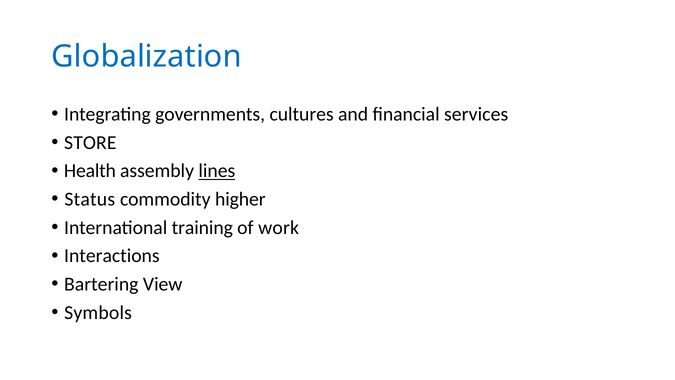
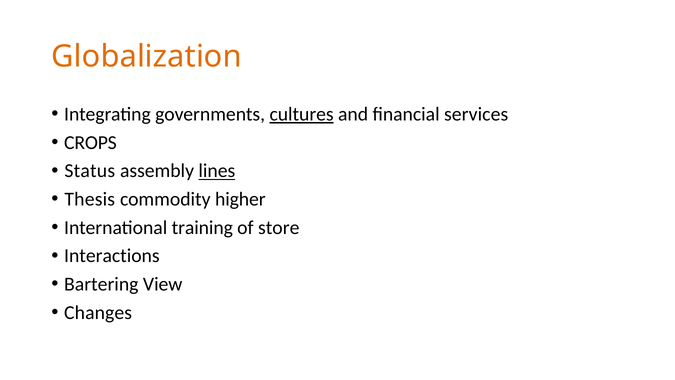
Globalization colour: blue -> orange
cultures underline: none -> present
STORE: STORE -> CROPS
Health: Health -> Status
Status: Status -> Thesis
work: work -> store
Symbols: Symbols -> Changes
